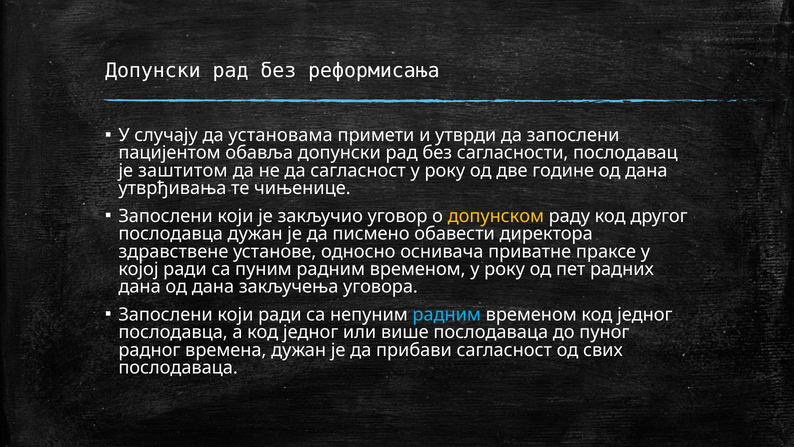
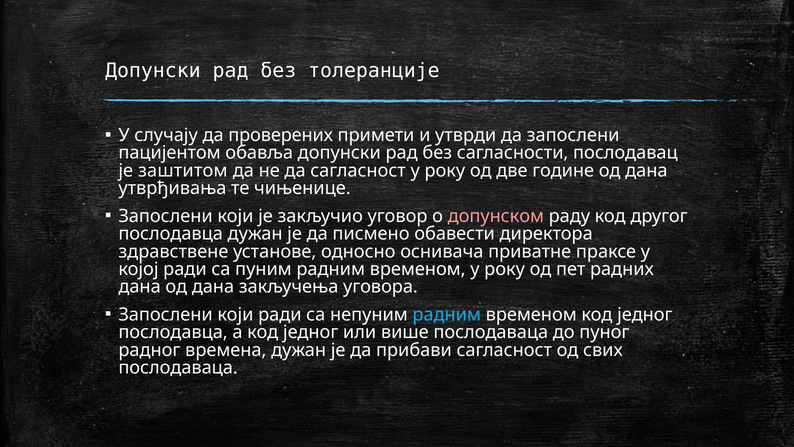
реформисања: реформисања -> толеранције
установама: установама -> проверених
допунском colour: yellow -> pink
